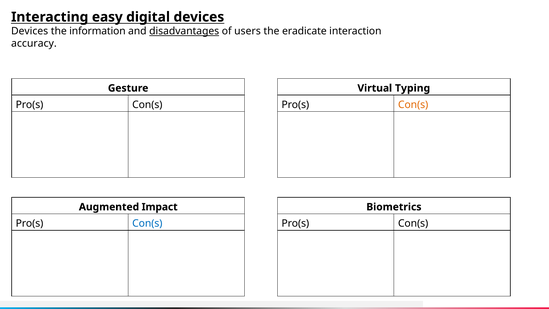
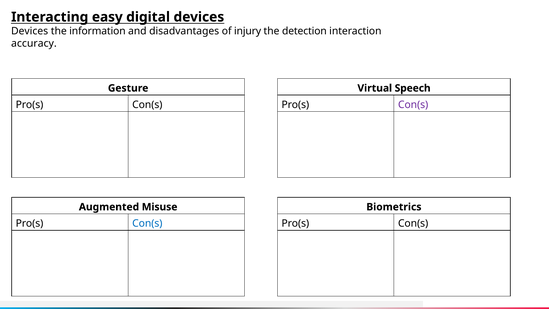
disadvantages underline: present -> none
users: users -> injury
eradicate: eradicate -> detection
Typing: Typing -> Speech
Con(s at (413, 105) colour: orange -> purple
Impact: Impact -> Misuse
